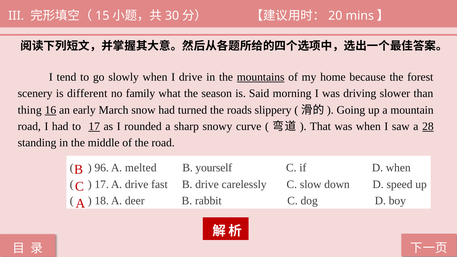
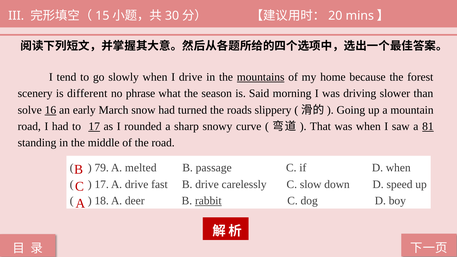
family: family -> phrase
thing: thing -> solve
28: 28 -> 81
96: 96 -> 79
yourself: yourself -> passage
rabbit underline: none -> present
